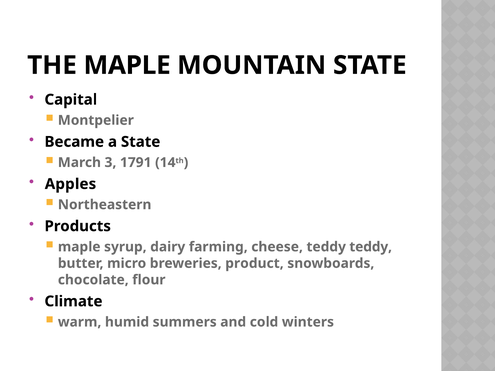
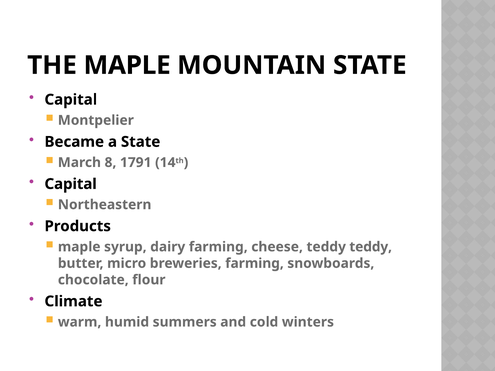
3: 3 -> 8
Apples at (70, 184): Apples -> Capital
breweries product: product -> farming
